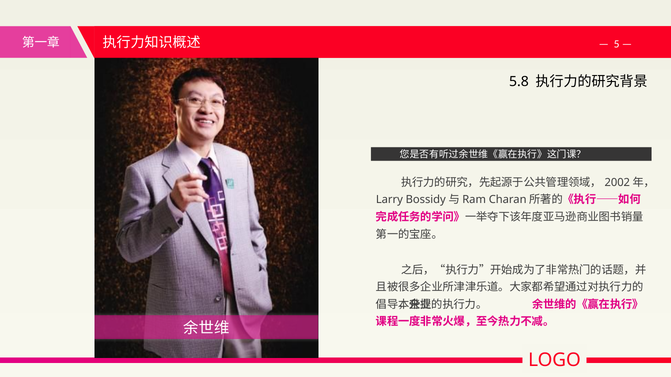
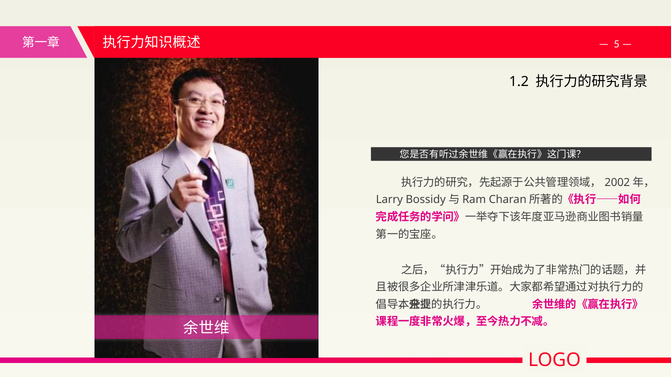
5.8: 5.8 -> 1.2
